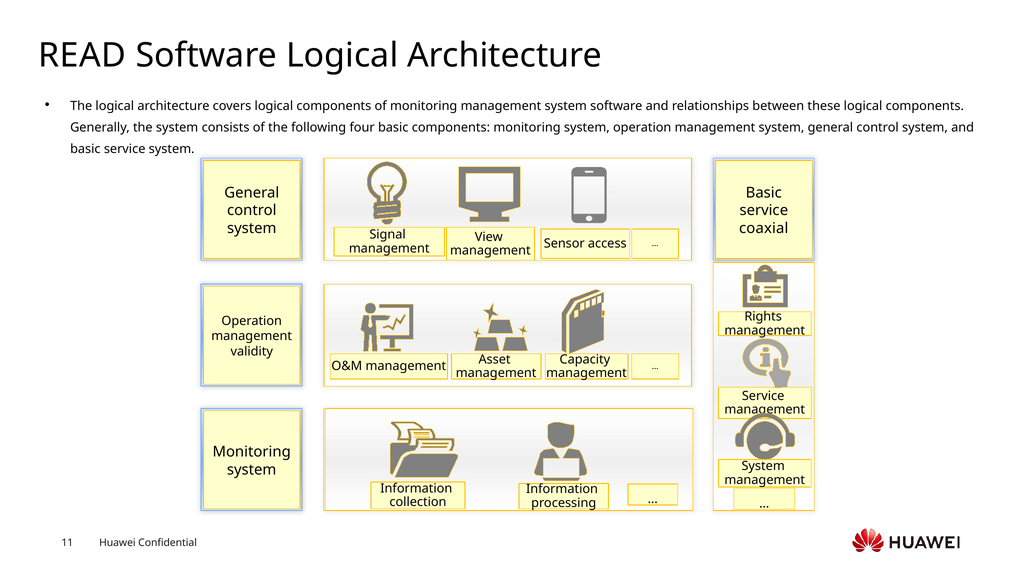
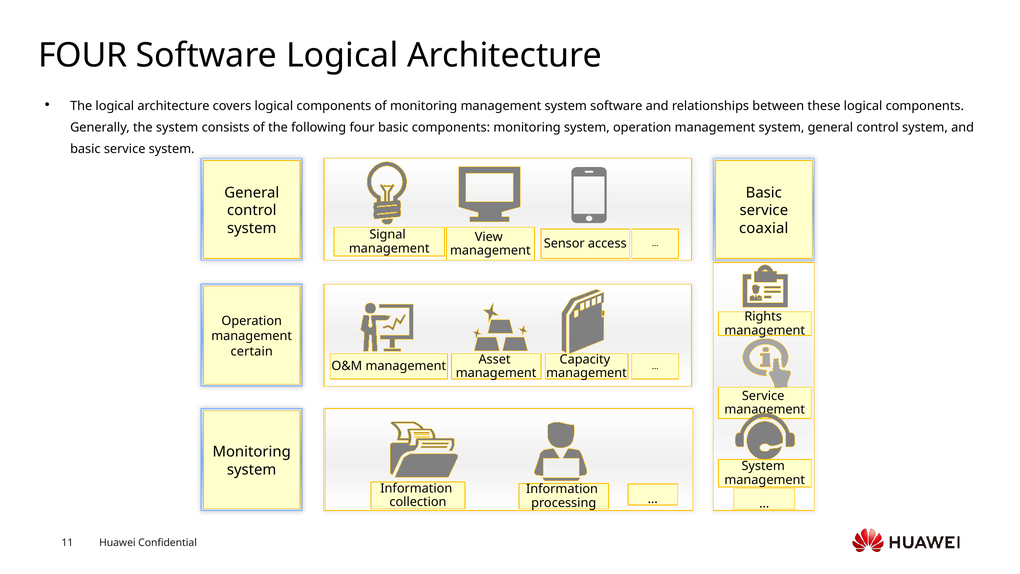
READ at (82, 56): READ -> FOUR
validity: validity -> certain
